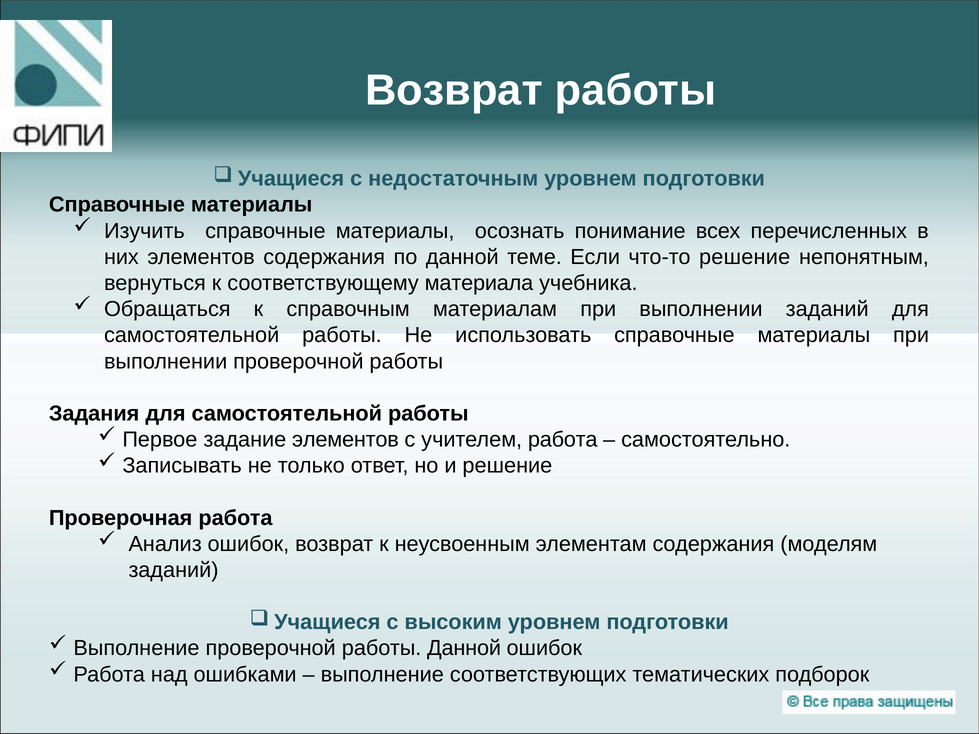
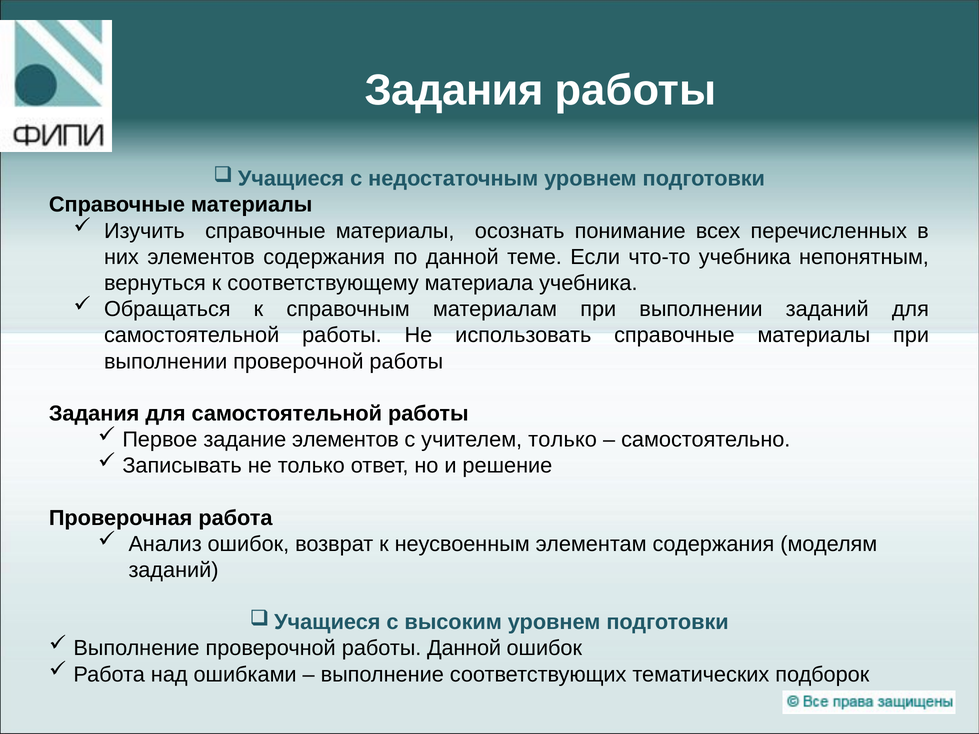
Возврат at (454, 90): Возврат -> Задания
что-то решение: решение -> учебника
учителем работа: работа -> только
